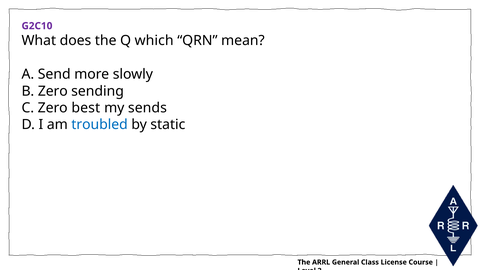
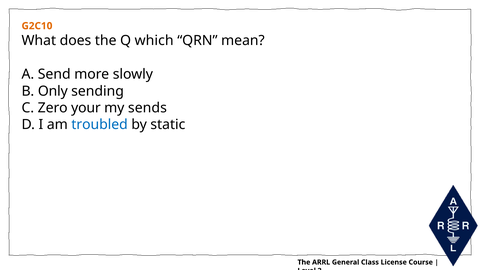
G2C10 colour: purple -> orange
B Zero: Zero -> Only
best: best -> your
